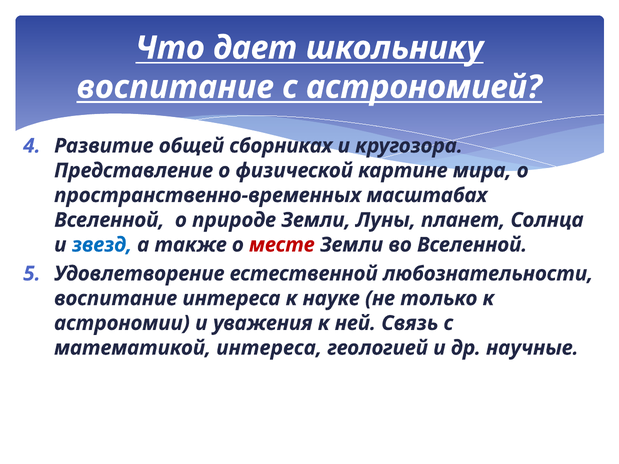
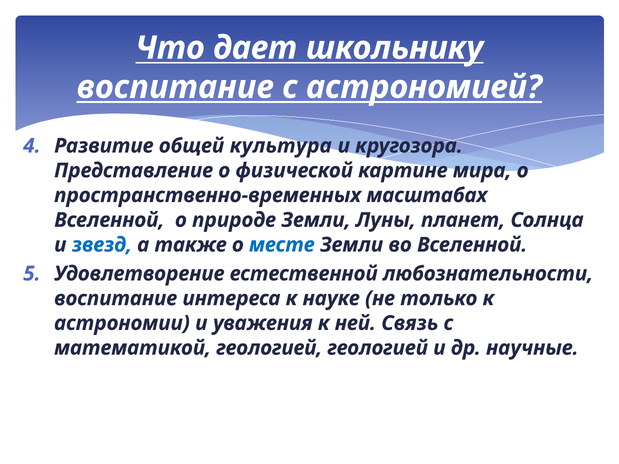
сборниках: сборниках -> культура
месте colour: red -> blue
математикой интереса: интереса -> геологией
